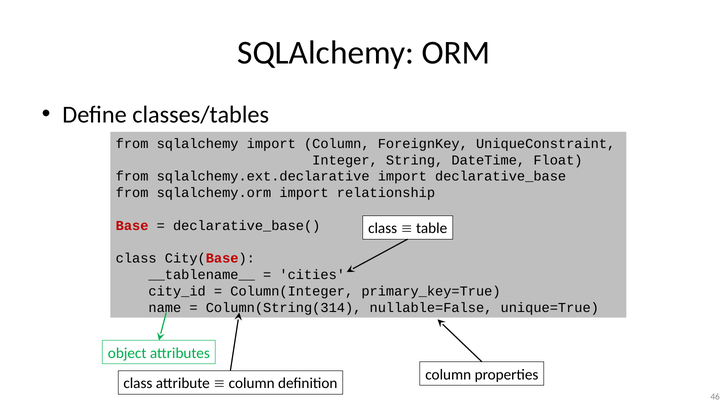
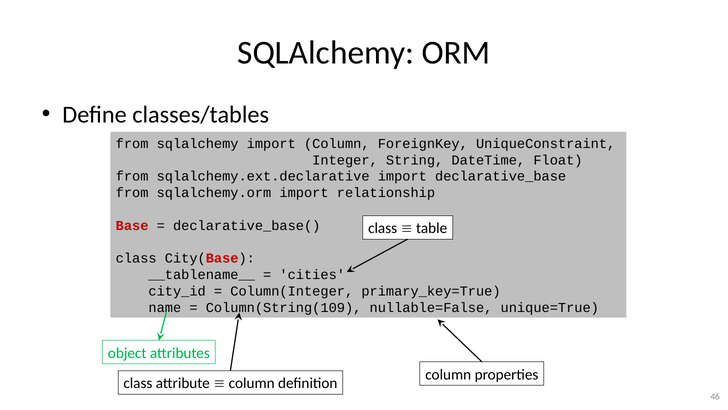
Column(String(314: Column(String(314 -> Column(String(109
